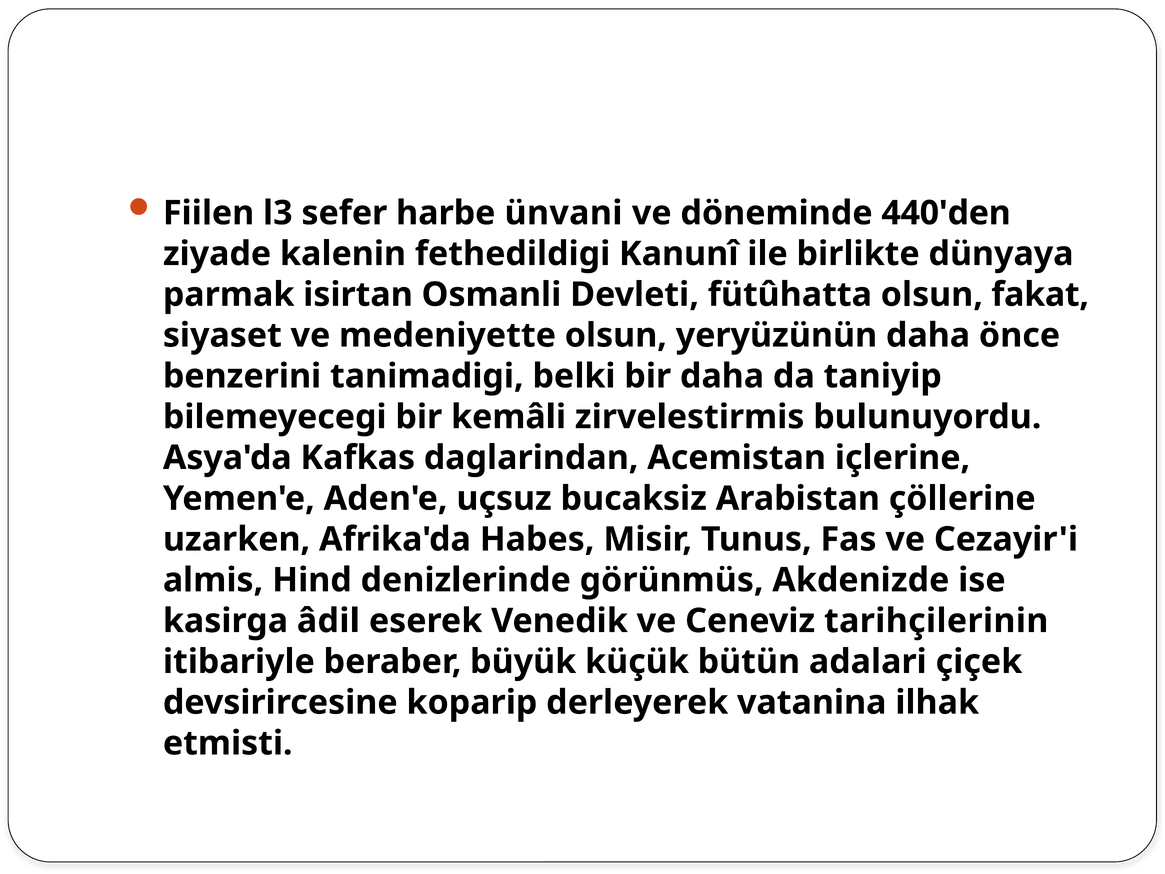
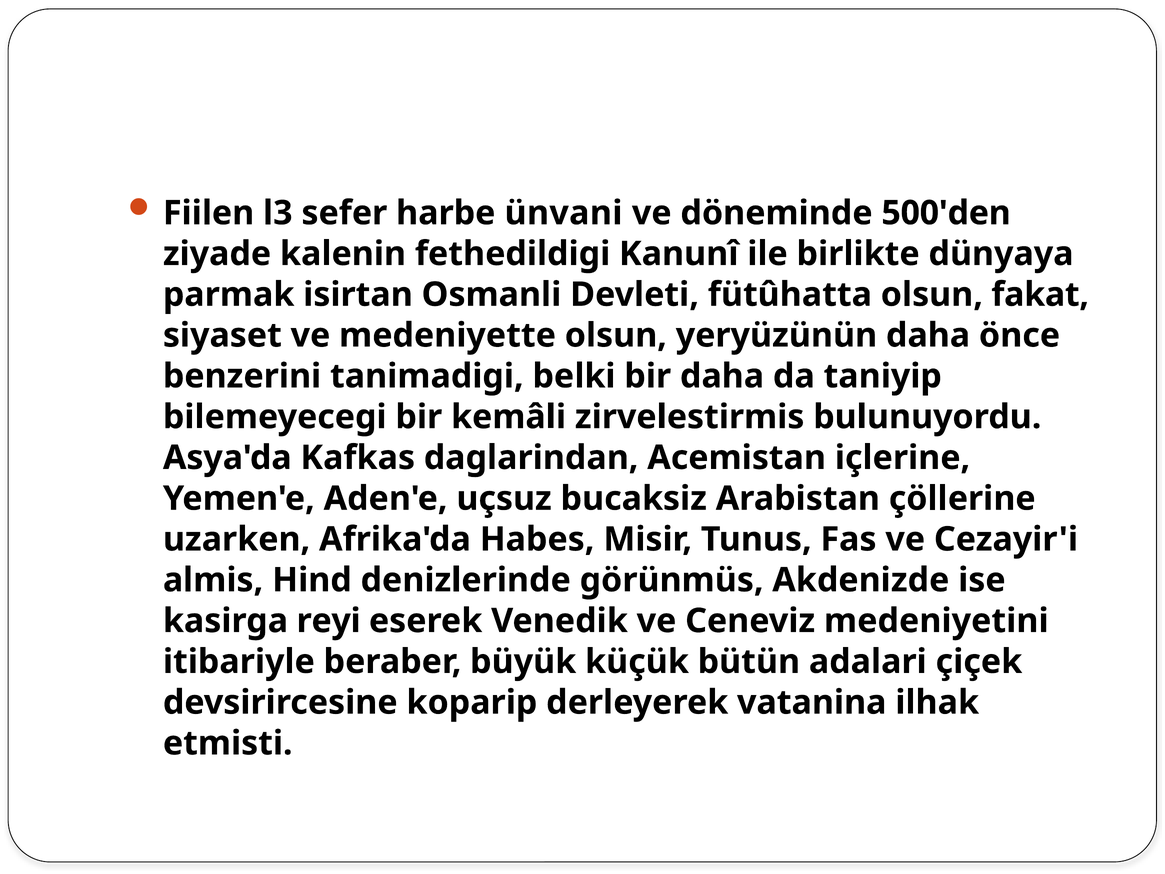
440'den: 440'den -> 500'den
âdil: âdil -> reyi
tarihçilerinin: tarihçilerinin -> medeniyetini
